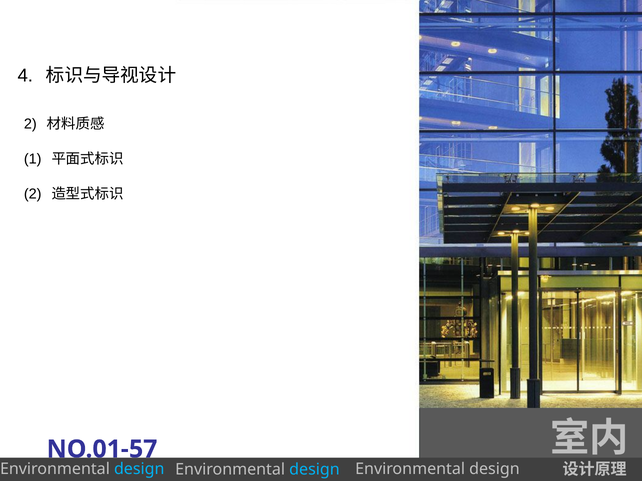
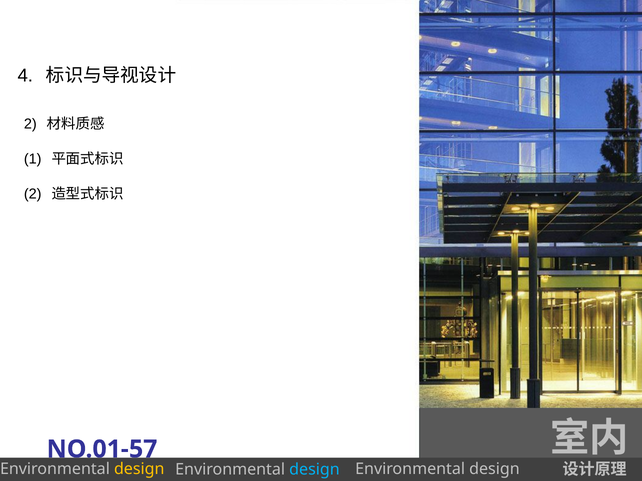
design at (139, 469) colour: light blue -> yellow
